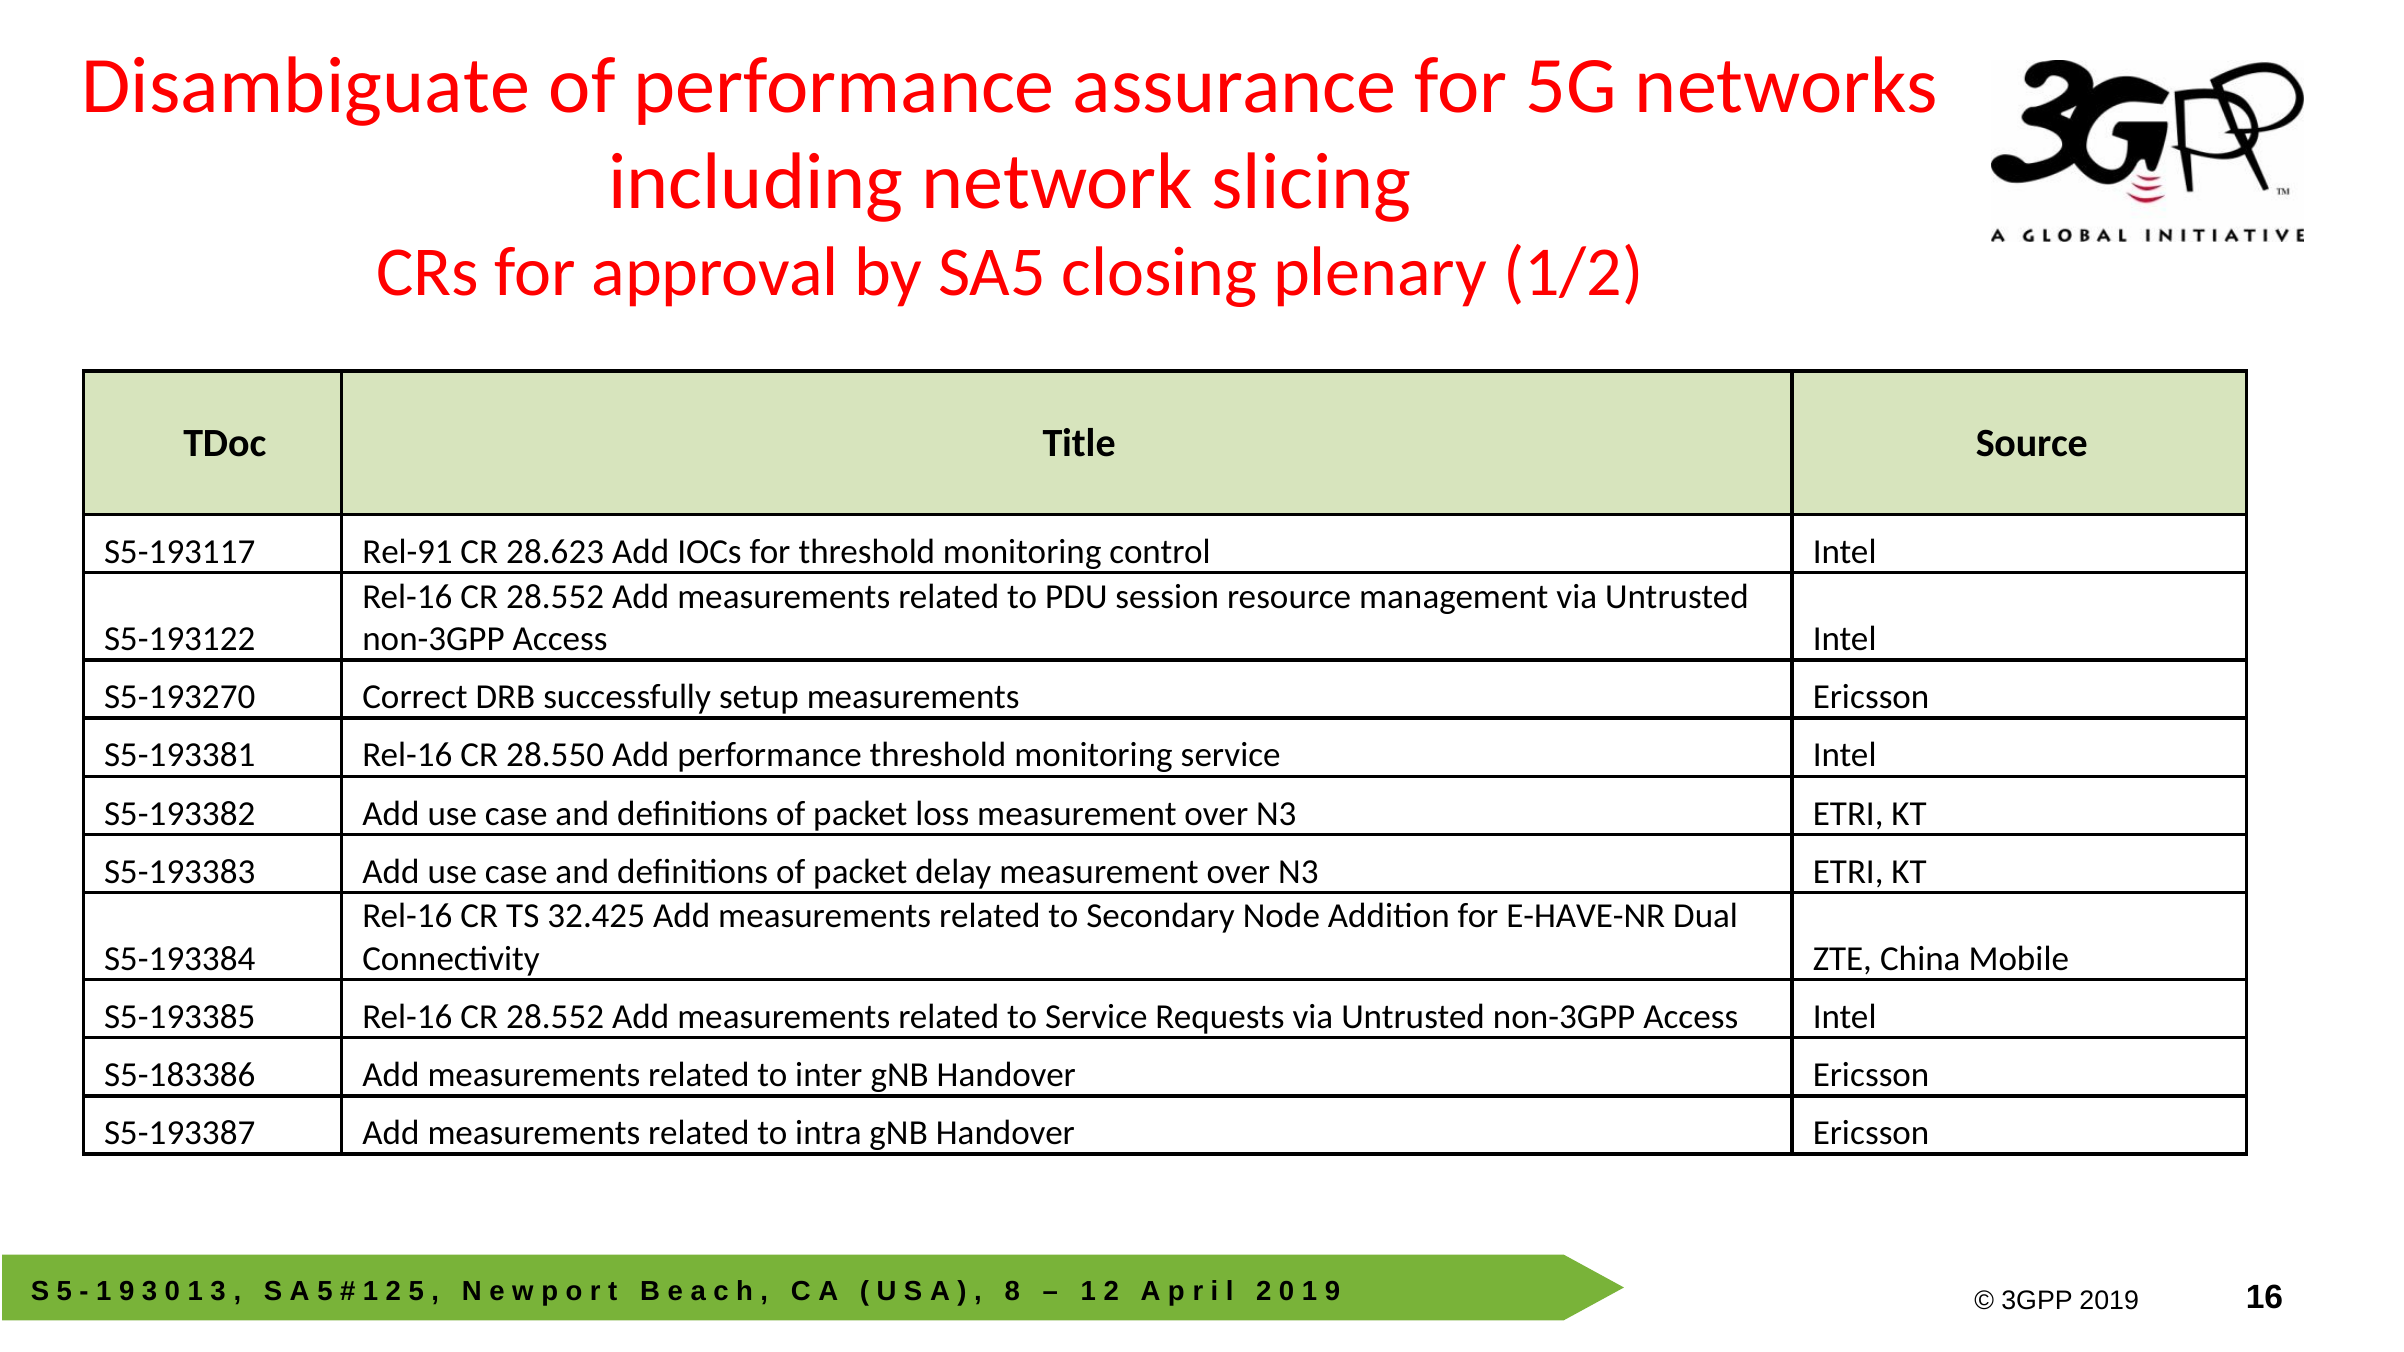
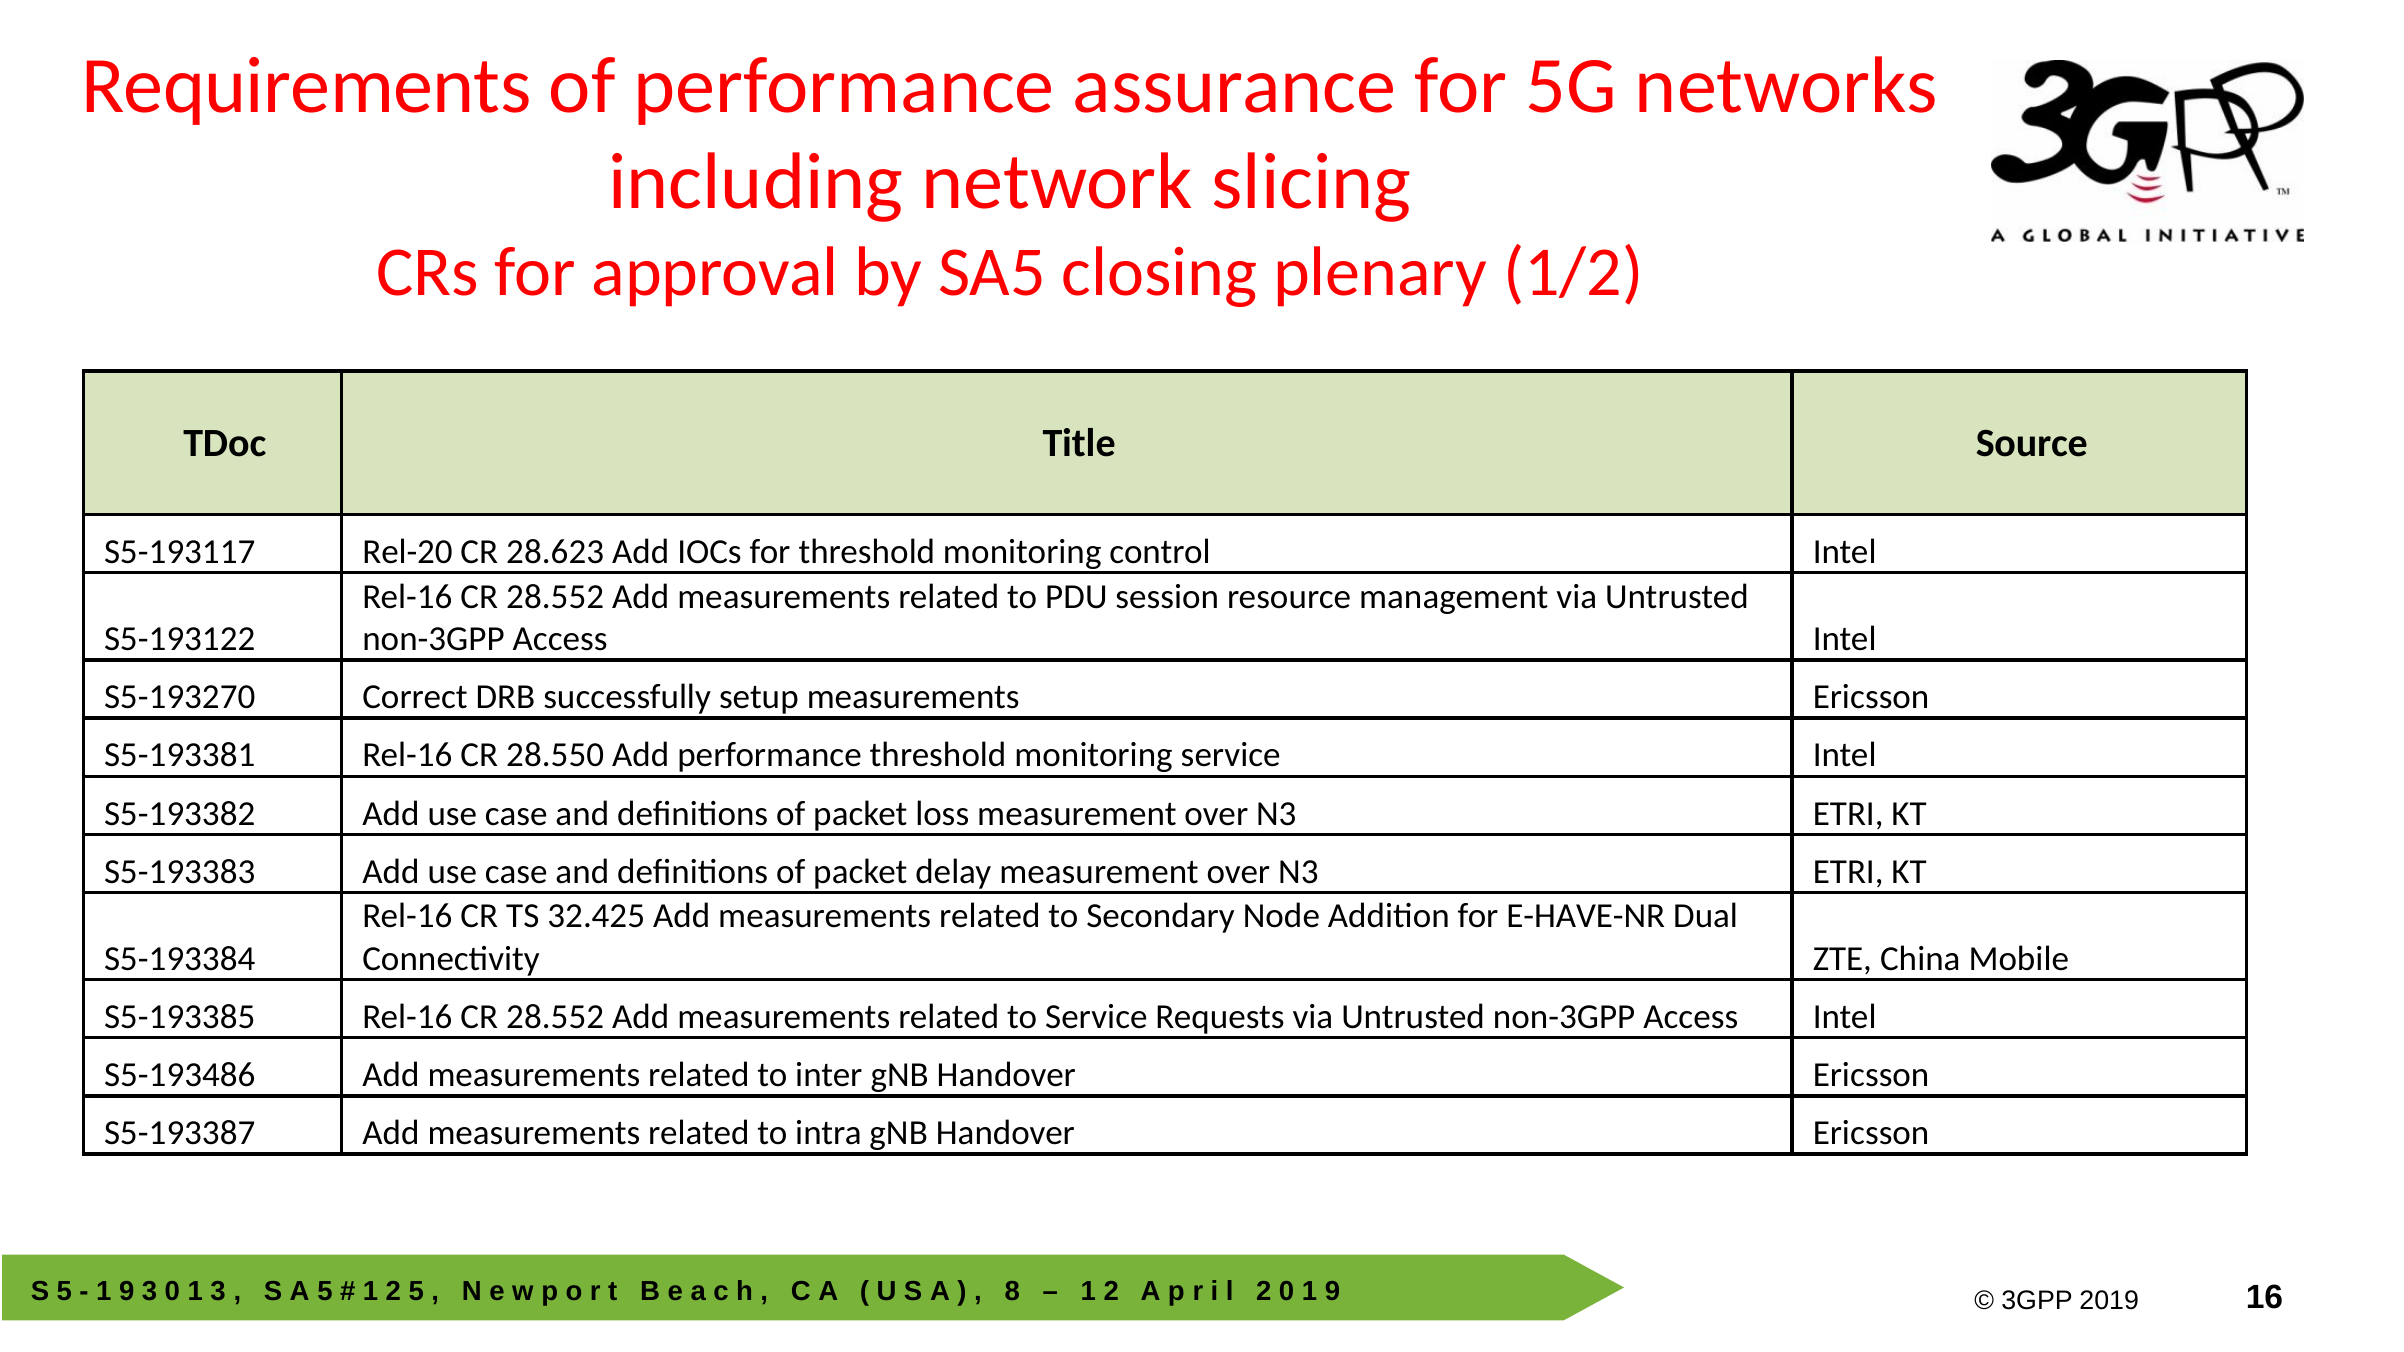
Disambiguate: Disambiguate -> Requirements
Rel-91: Rel-91 -> Rel-20
S5-183386: S5-183386 -> S5-193486
